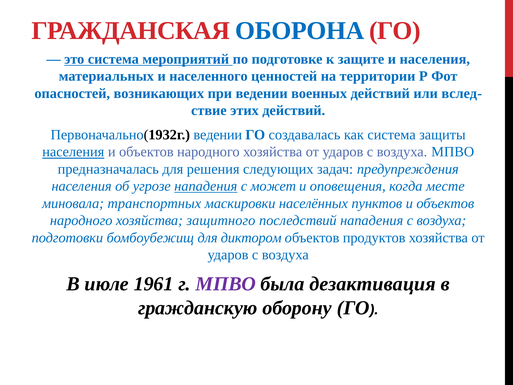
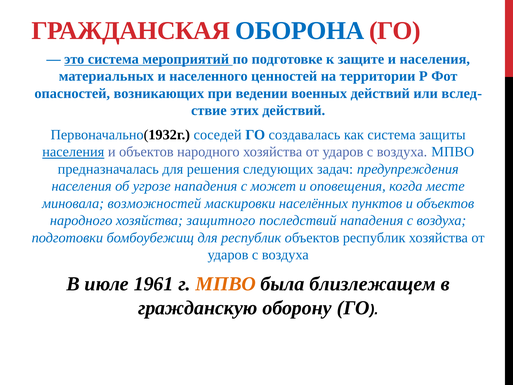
Первоначально(1932г ведении: ведении -> соседей
нападения at (206, 186) underline: present -> none
транспортных: транспортных -> возможностей
для диктором: диктором -> республик
объектов продуктов: продуктов -> республик
МПВО at (226, 284) colour: purple -> orange
дезактивация: дезактивация -> близлежащем
